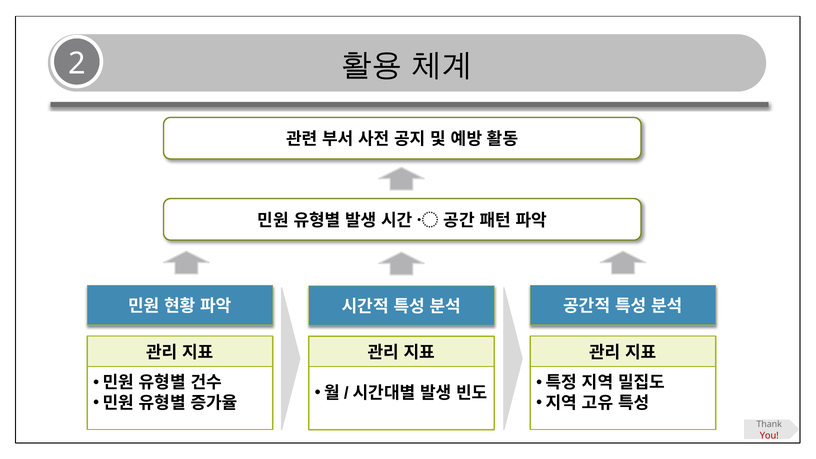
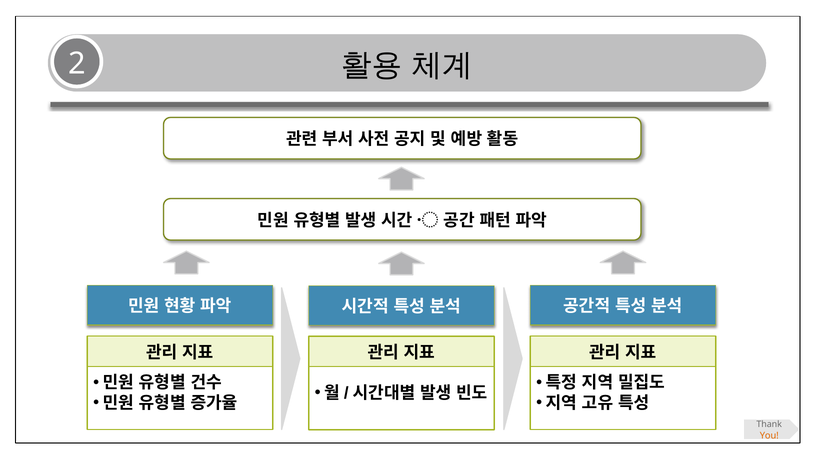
You colour: red -> orange
